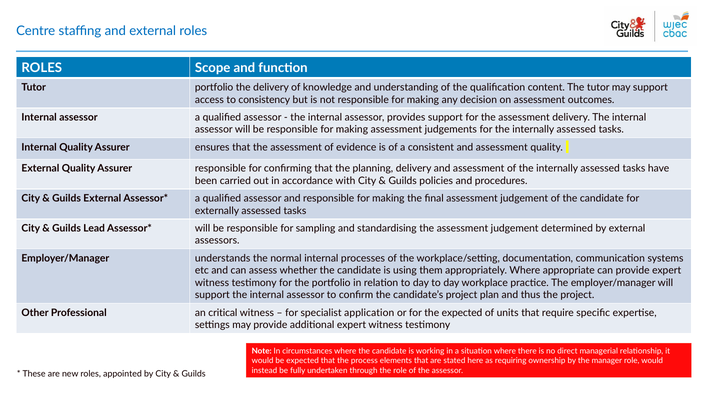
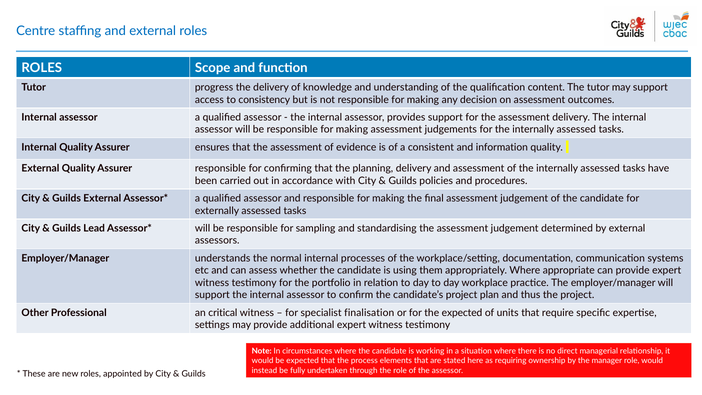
Tutor portfolio: portfolio -> progress
consistent and assessment: assessment -> information
application: application -> finalisation
